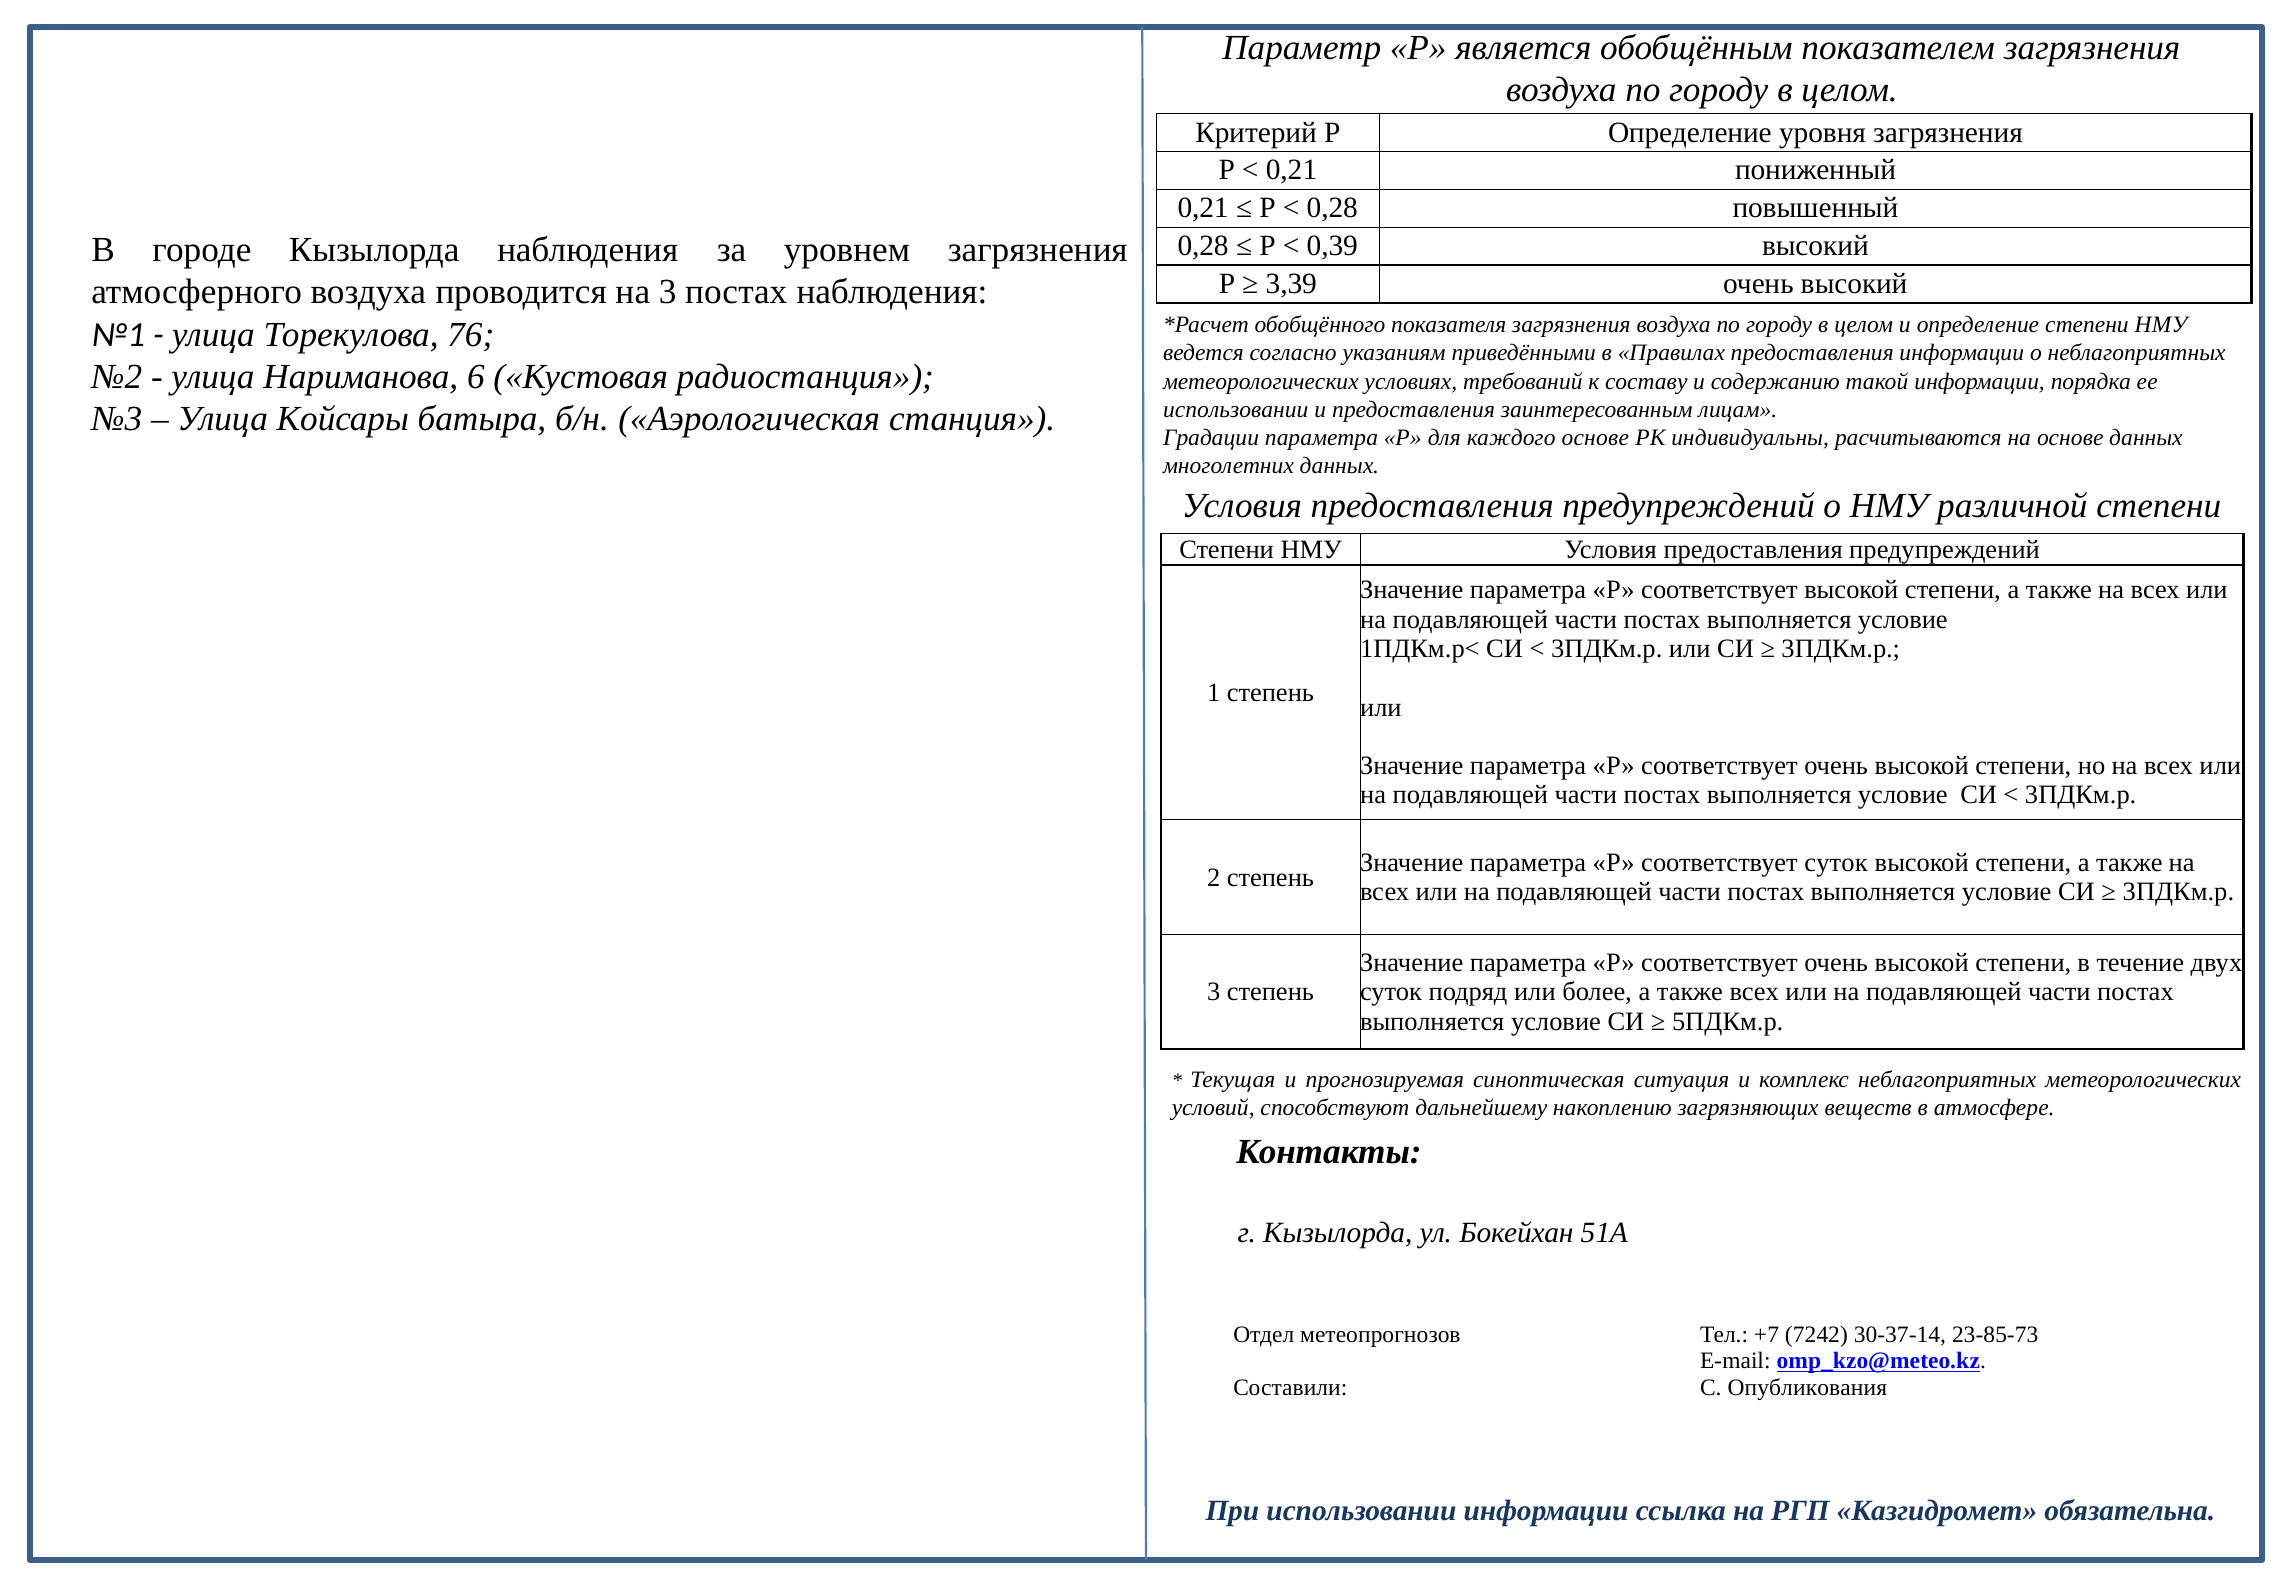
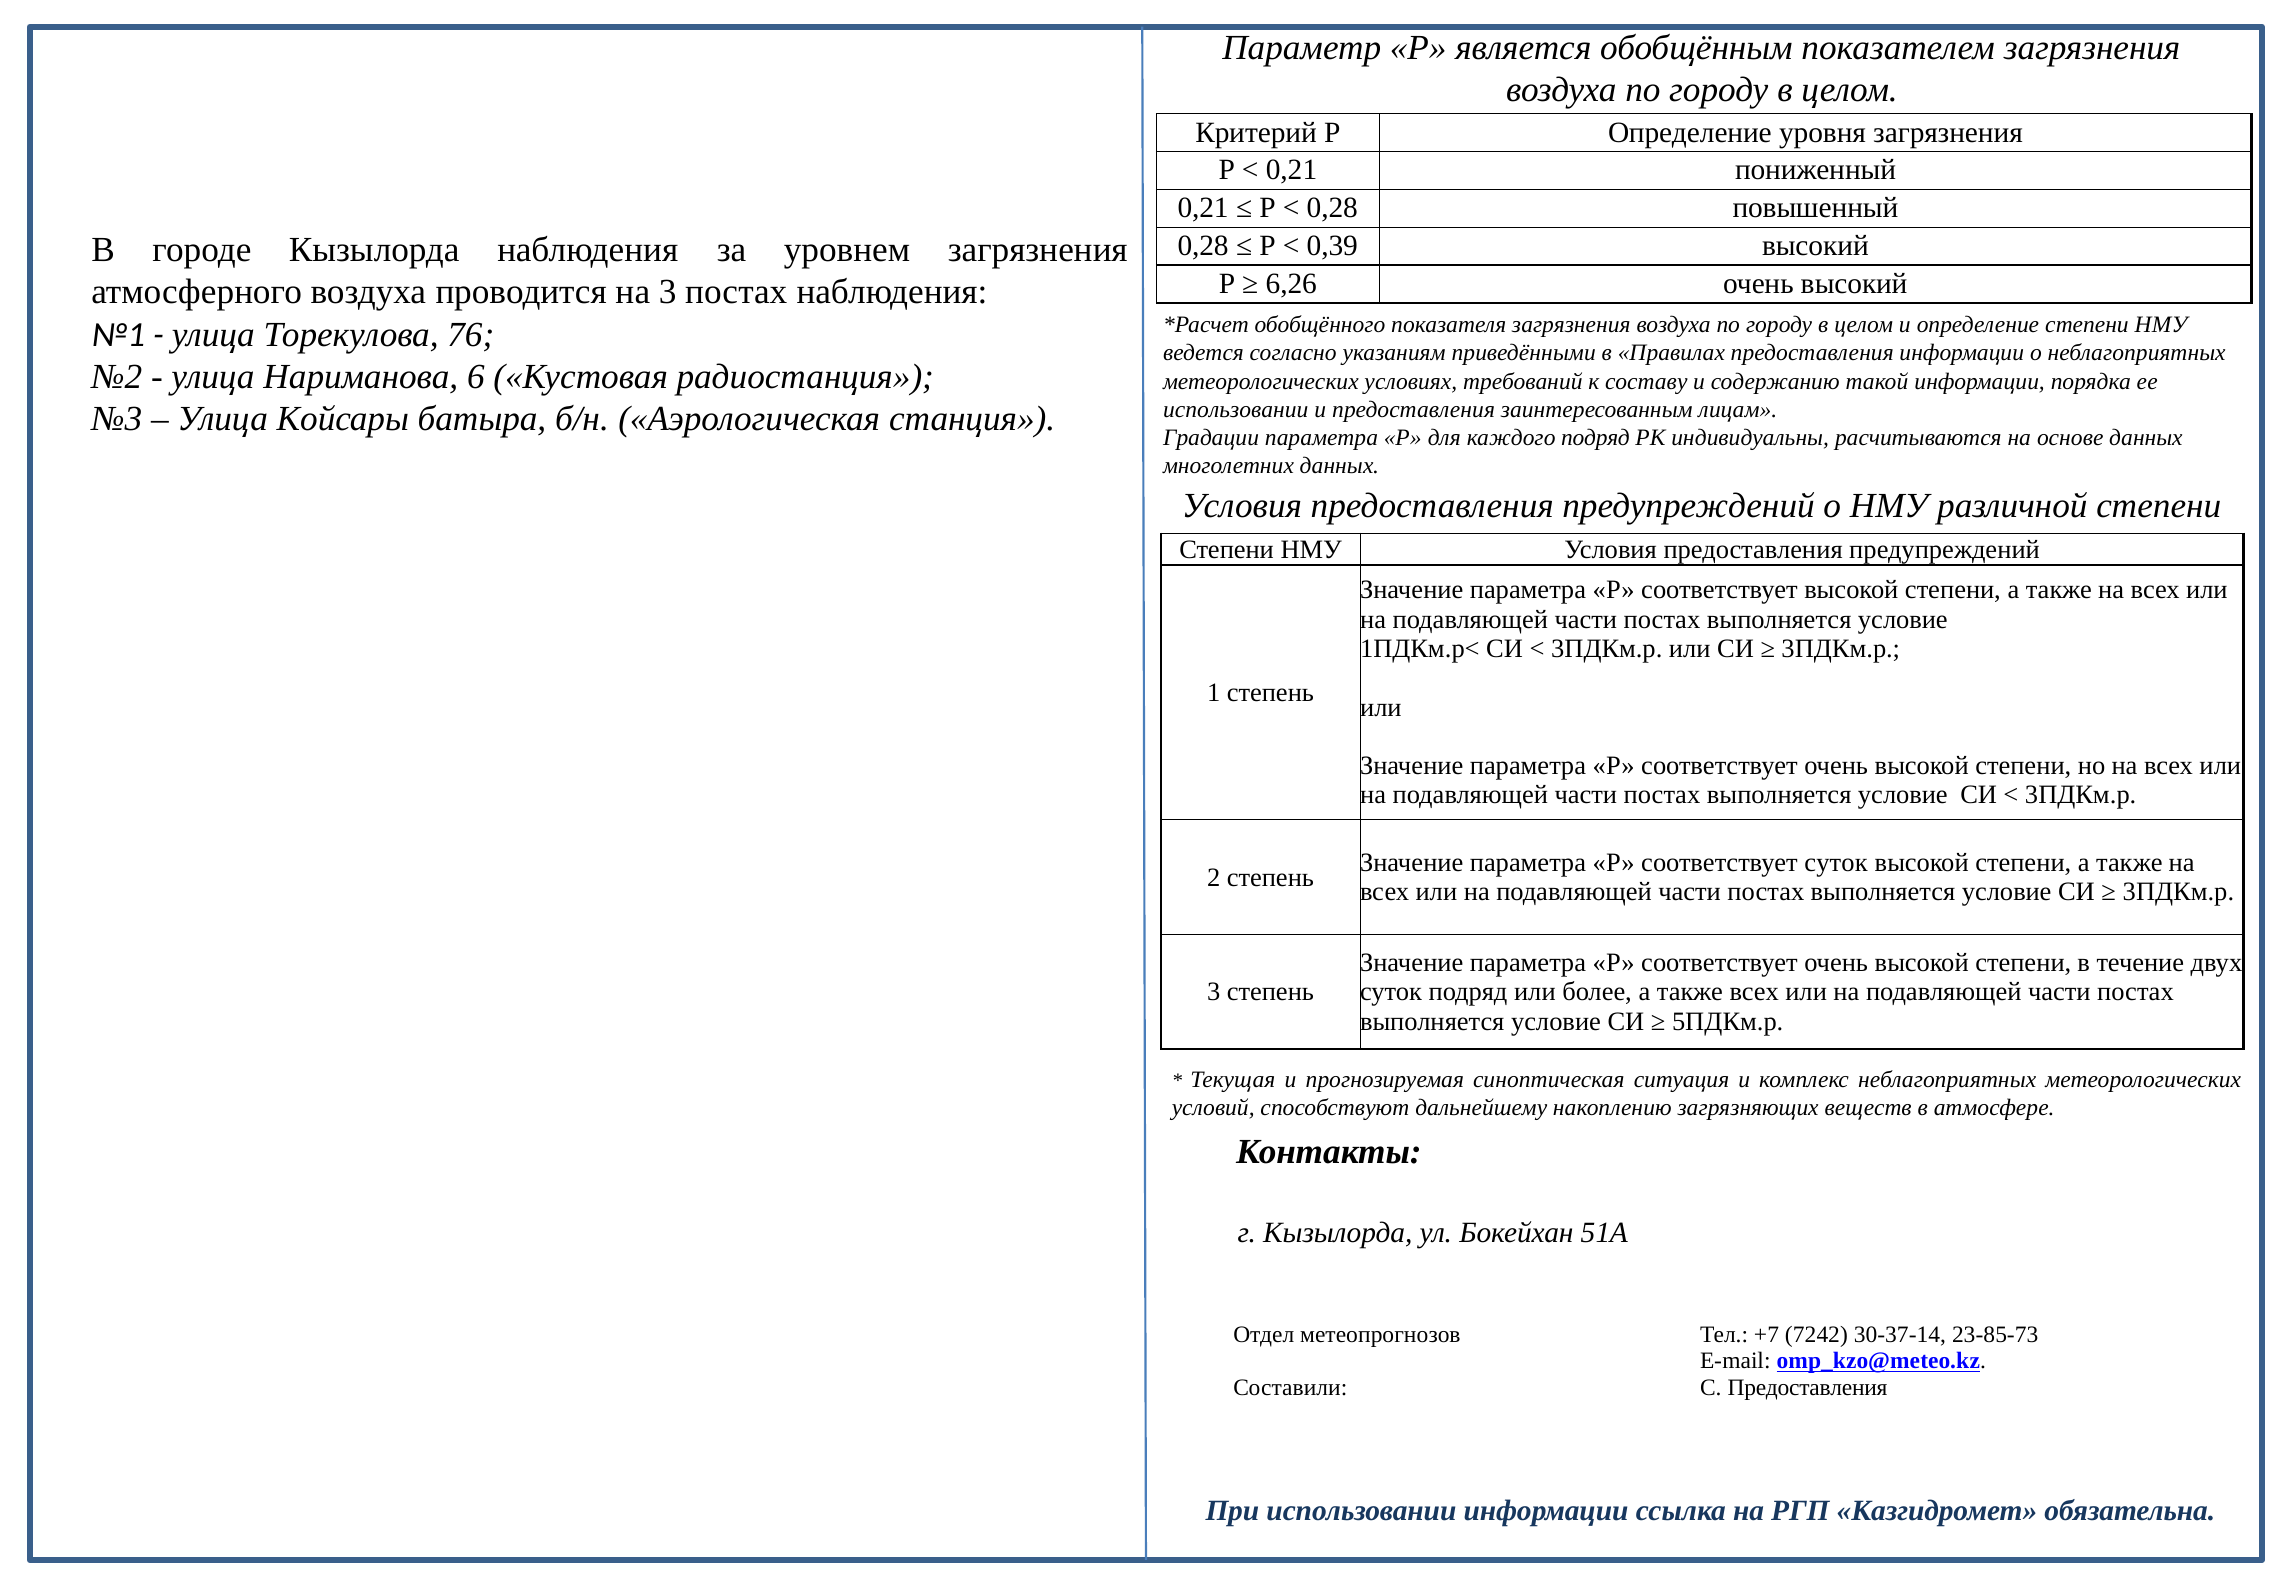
3,39: 3,39 -> 6,26
каждого основе: основе -> подряд
С Опубликования: Опубликования -> Предоставления
